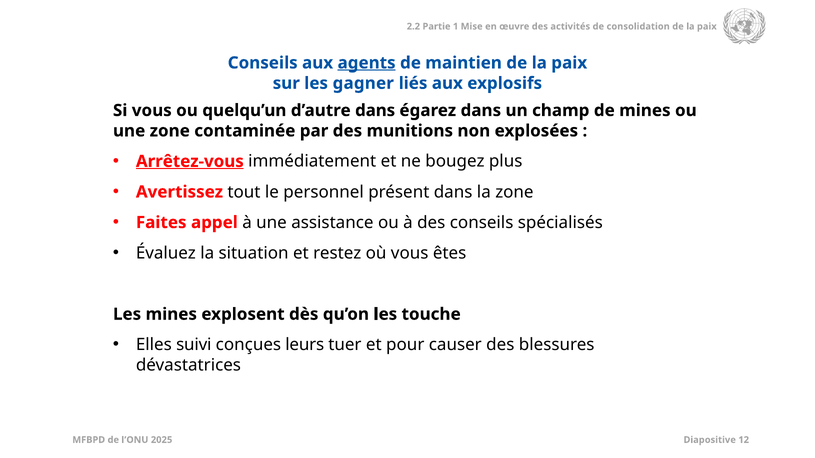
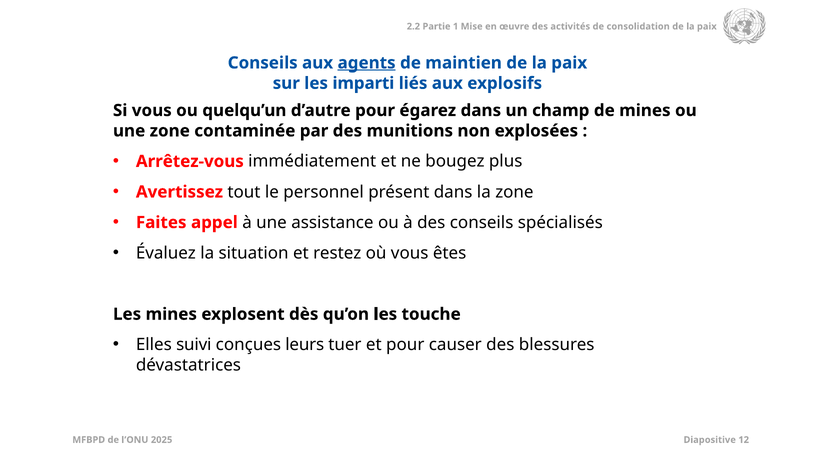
gagner: gagner -> imparti
d’autre dans: dans -> pour
Arrêtez-vous underline: present -> none
